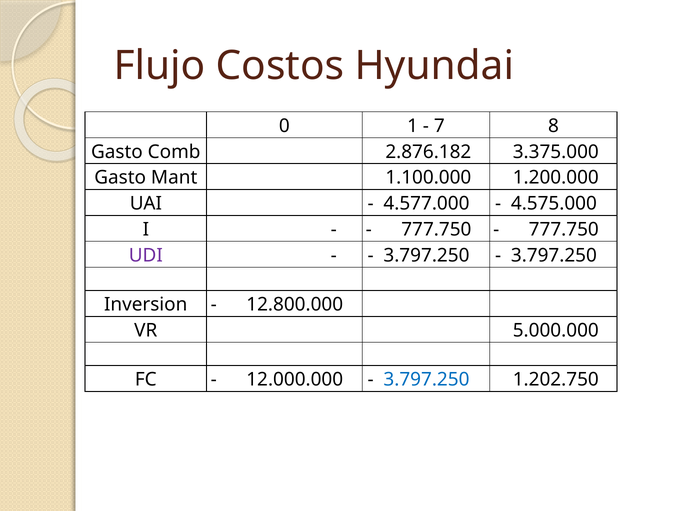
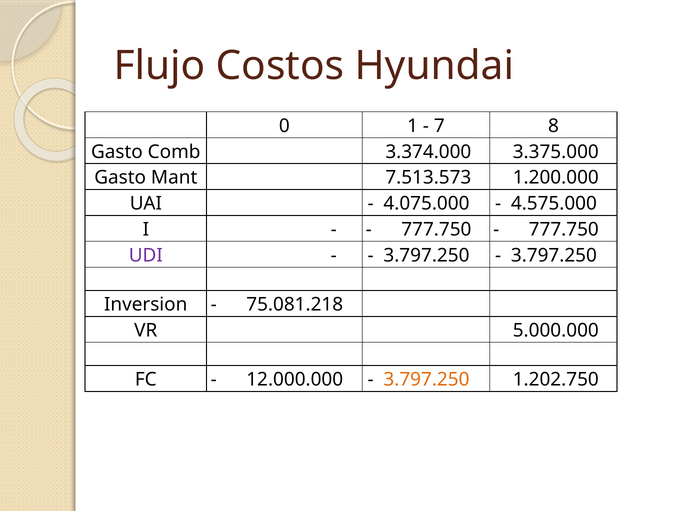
2.876.182: 2.876.182 -> 3.374.000
1.100.000: 1.100.000 -> 7.513.573
4.577.000: 4.577.000 -> 4.075.000
12.800.000: 12.800.000 -> 75.081.218
3.797.250 at (426, 379) colour: blue -> orange
